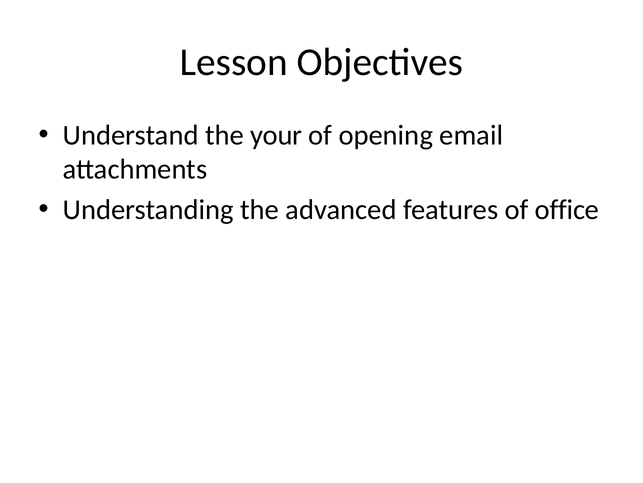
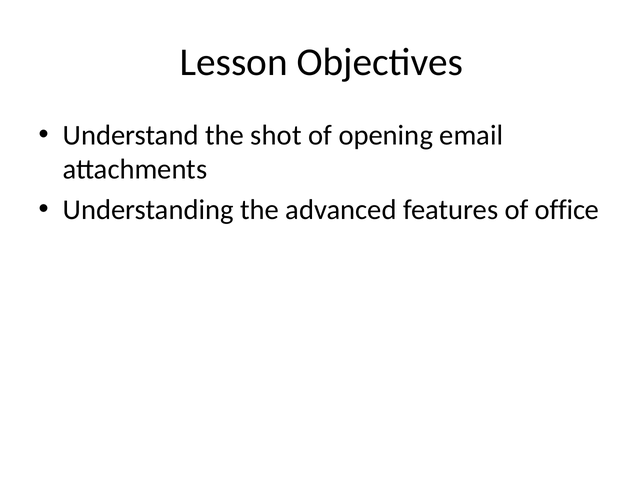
your: your -> shot
